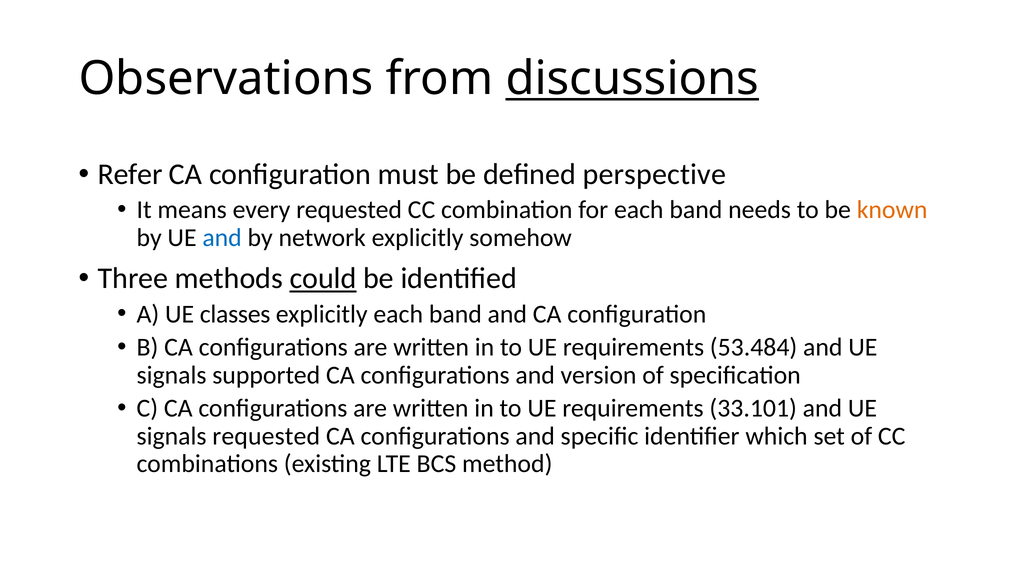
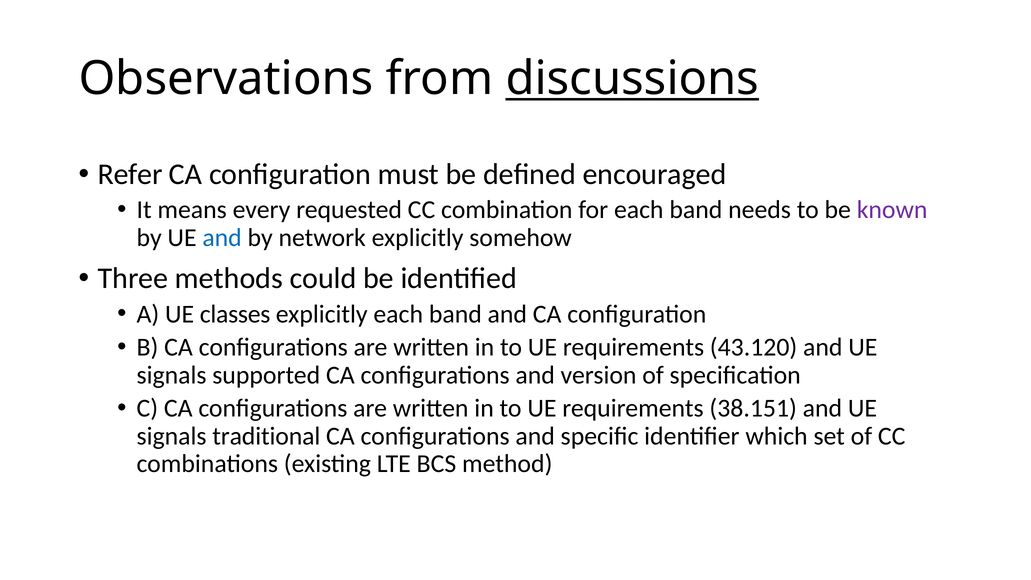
perspective: perspective -> encouraged
known colour: orange -> purple
could underline: present -> none
53.484: 53.484 -> 43.120
33.101: 33.101 -> 38.151
signals requested: requested -> traditional
